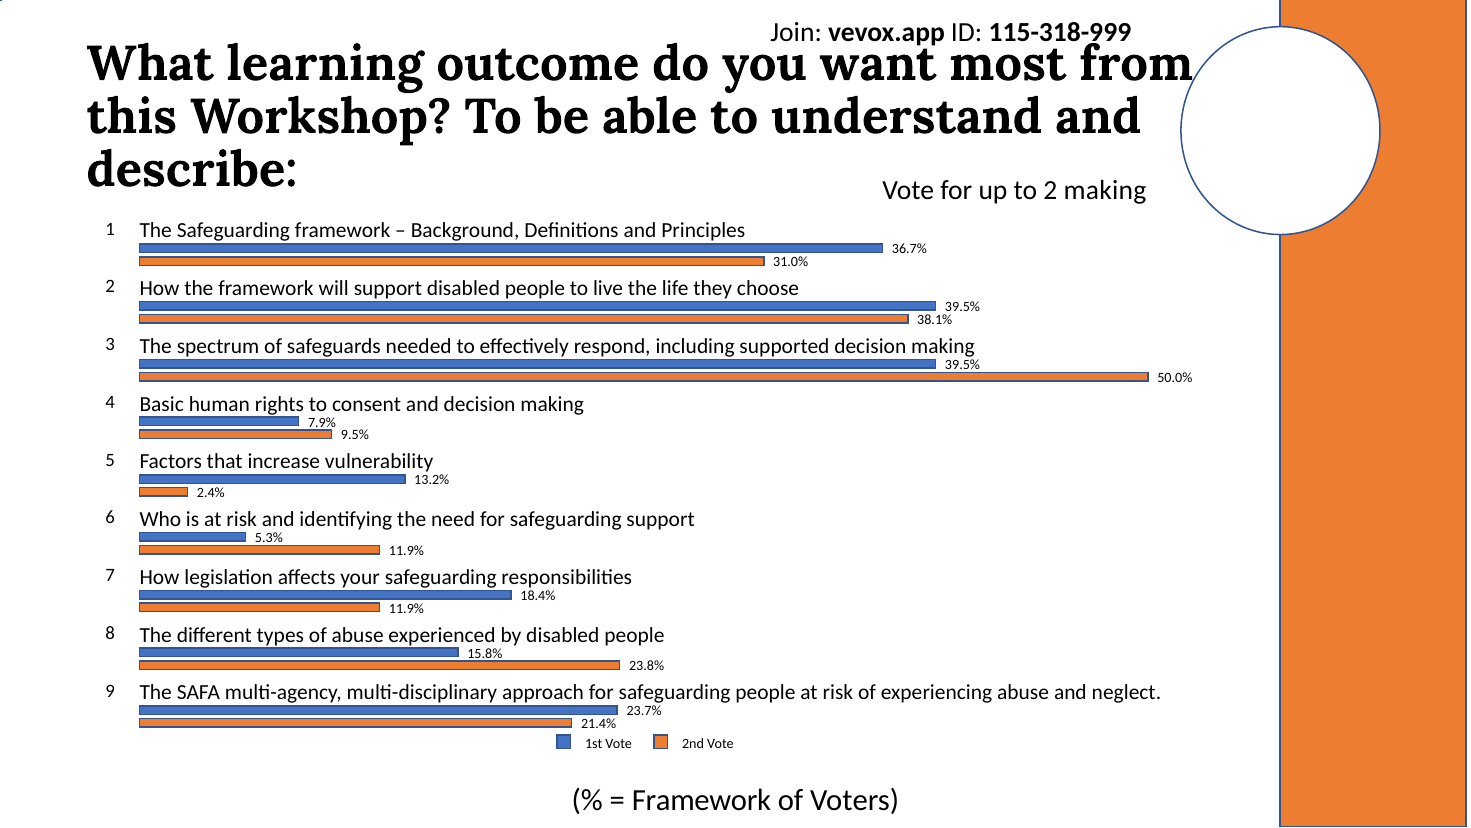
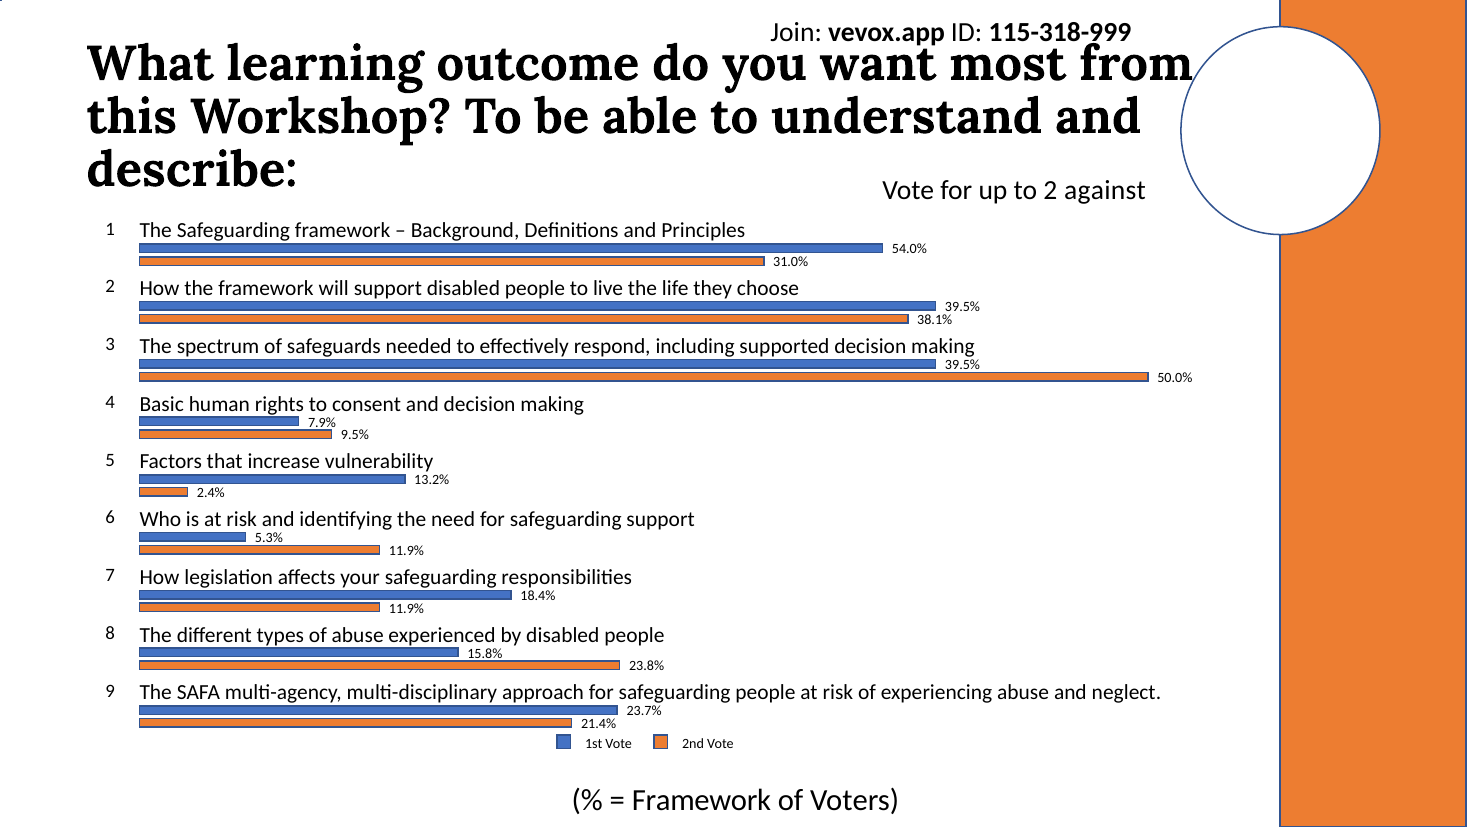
2 making: making -> against
36.7%: 36.7% -> 54.0%
